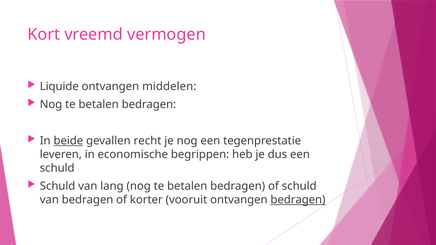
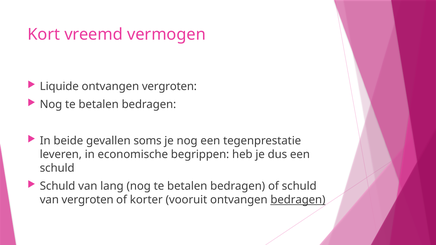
ontvangen middelen: middelen -> vergroten
beide underline: present -> none
recht: recht -> soms
van bedragen: bedragen -> vergroten
